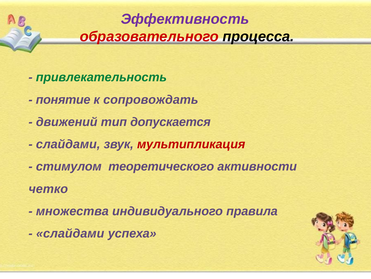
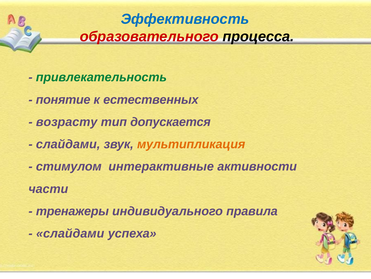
Эффективность colour: purple -> blue
сопровождать: сопровождать -> естественных
движений: движений -> возрасту
мультипликация colour: red -> orange
теоретического: теоретического -> интерактивные
четко: четко -> части
множества: множества -> тренажеры
